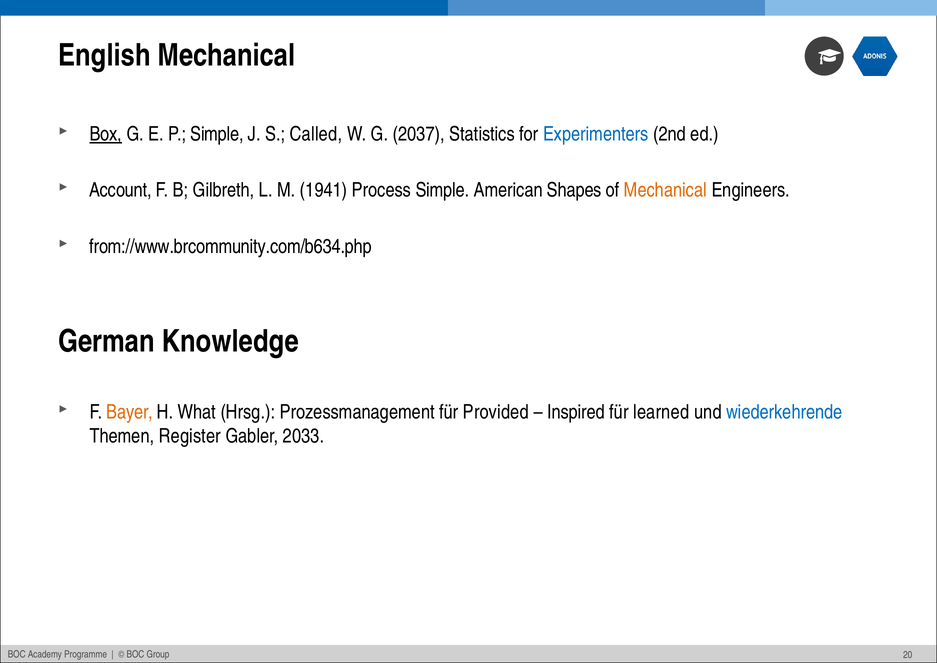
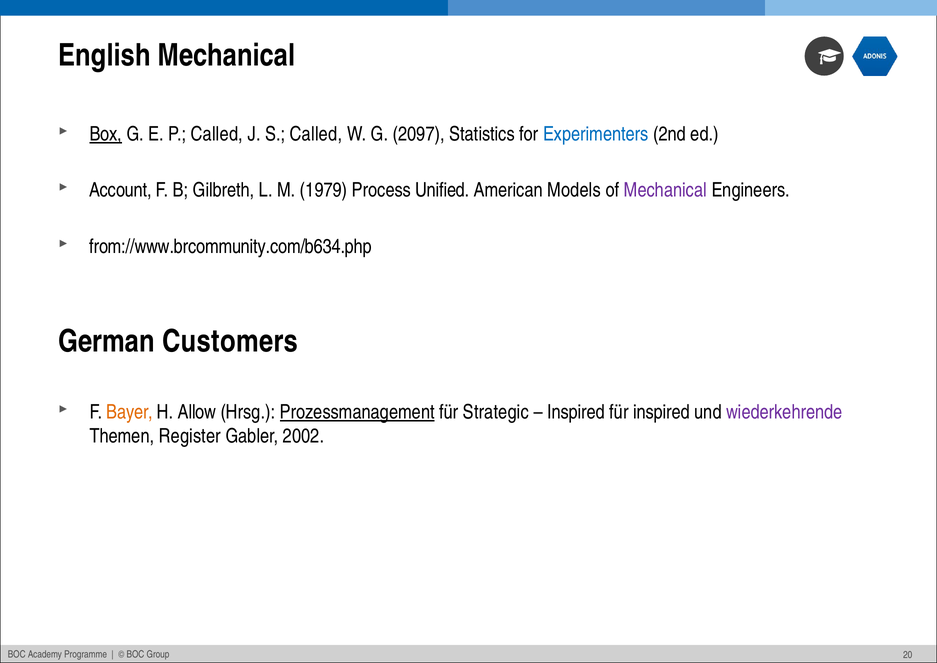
P Simple: Simple -> Called
2037: 2037 -> 2097
1941: 1941 -> 1979
Process Simple: Simple -> Unified
Shapes: Shapes -> Models
Mechanical at (665, 190) colour: orange -> purple
Knowledge: Knowledge -> Customers
What: What -> Allow
Prozessmanagement underline: none -> present
Provided: Provided -> Strategic
für learned: learned -> inspired
wiederkehrende colour: blue -> purple
2033: 2033 -> 2002
